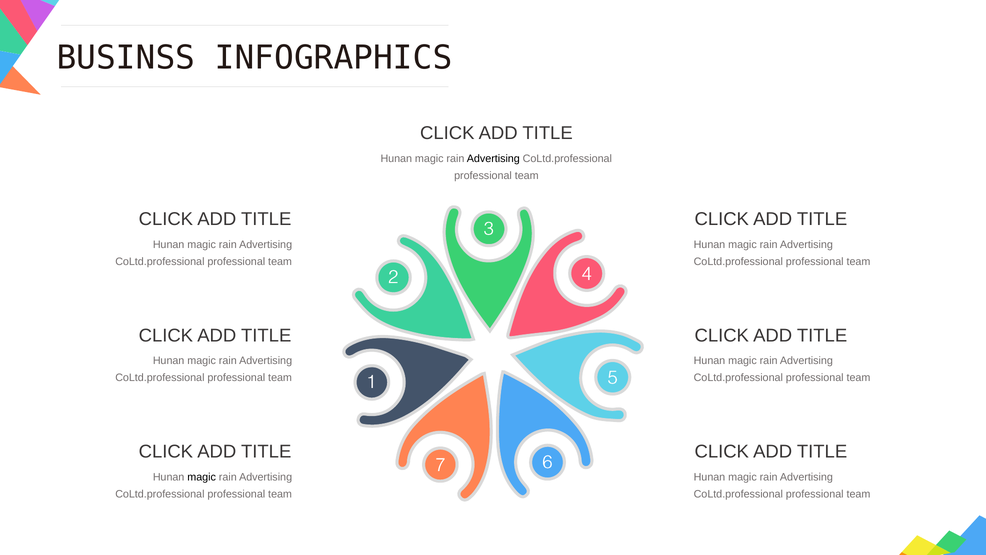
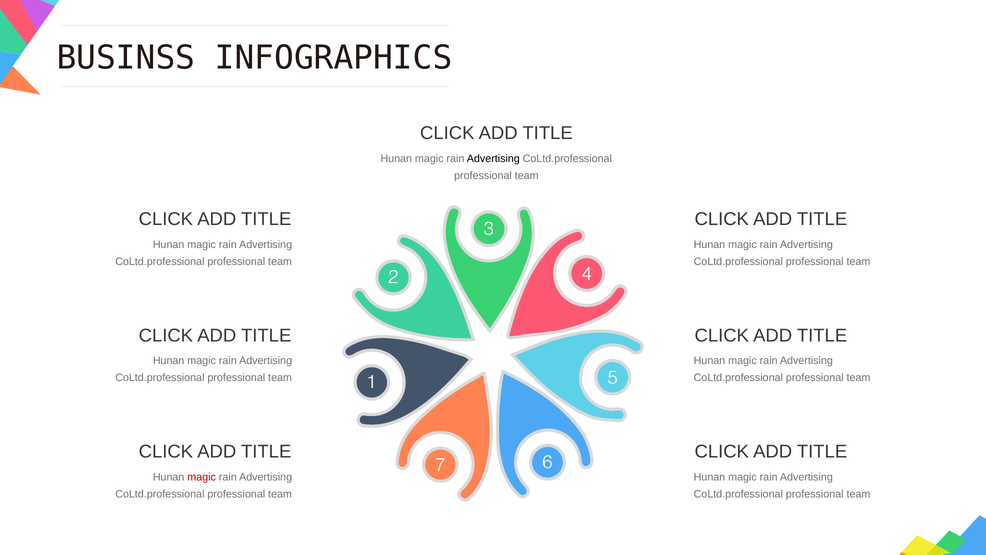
magic at (202, 477) colour: black -> red
